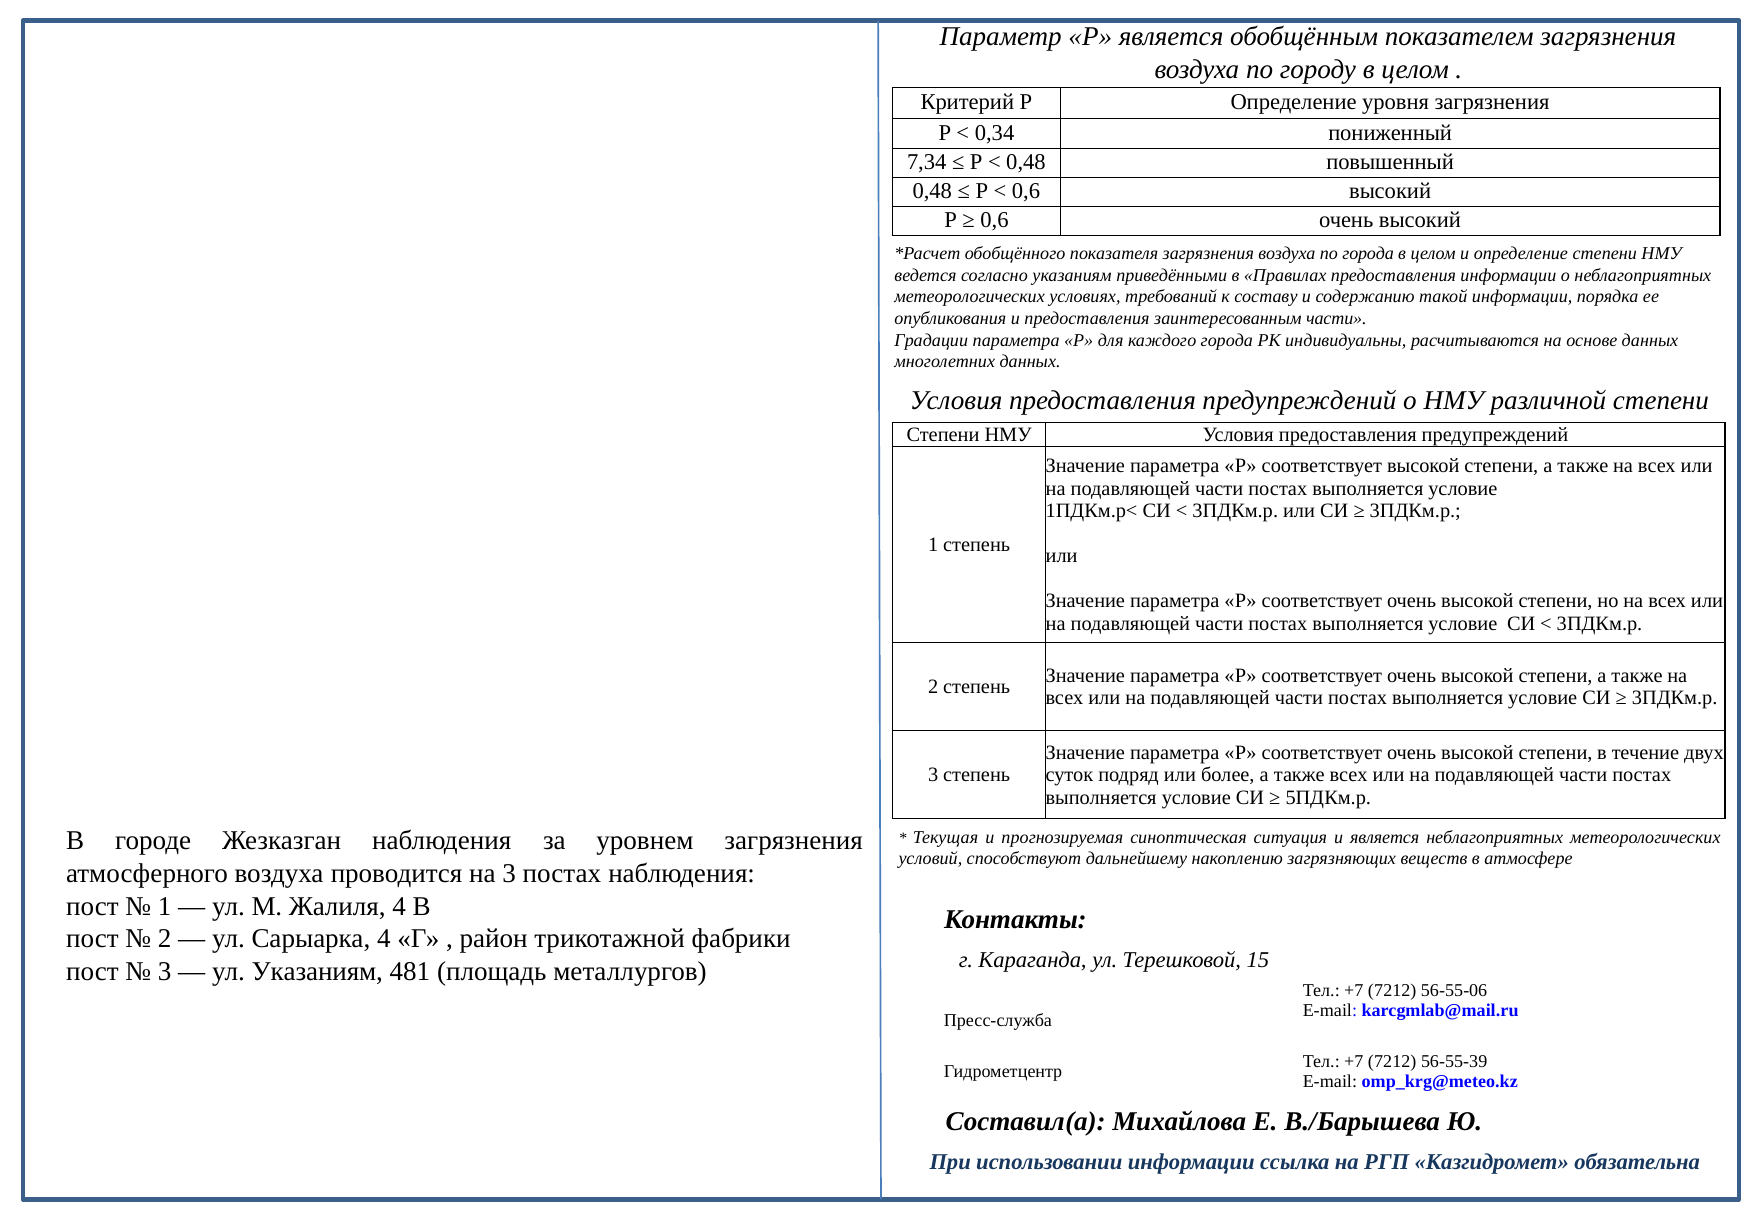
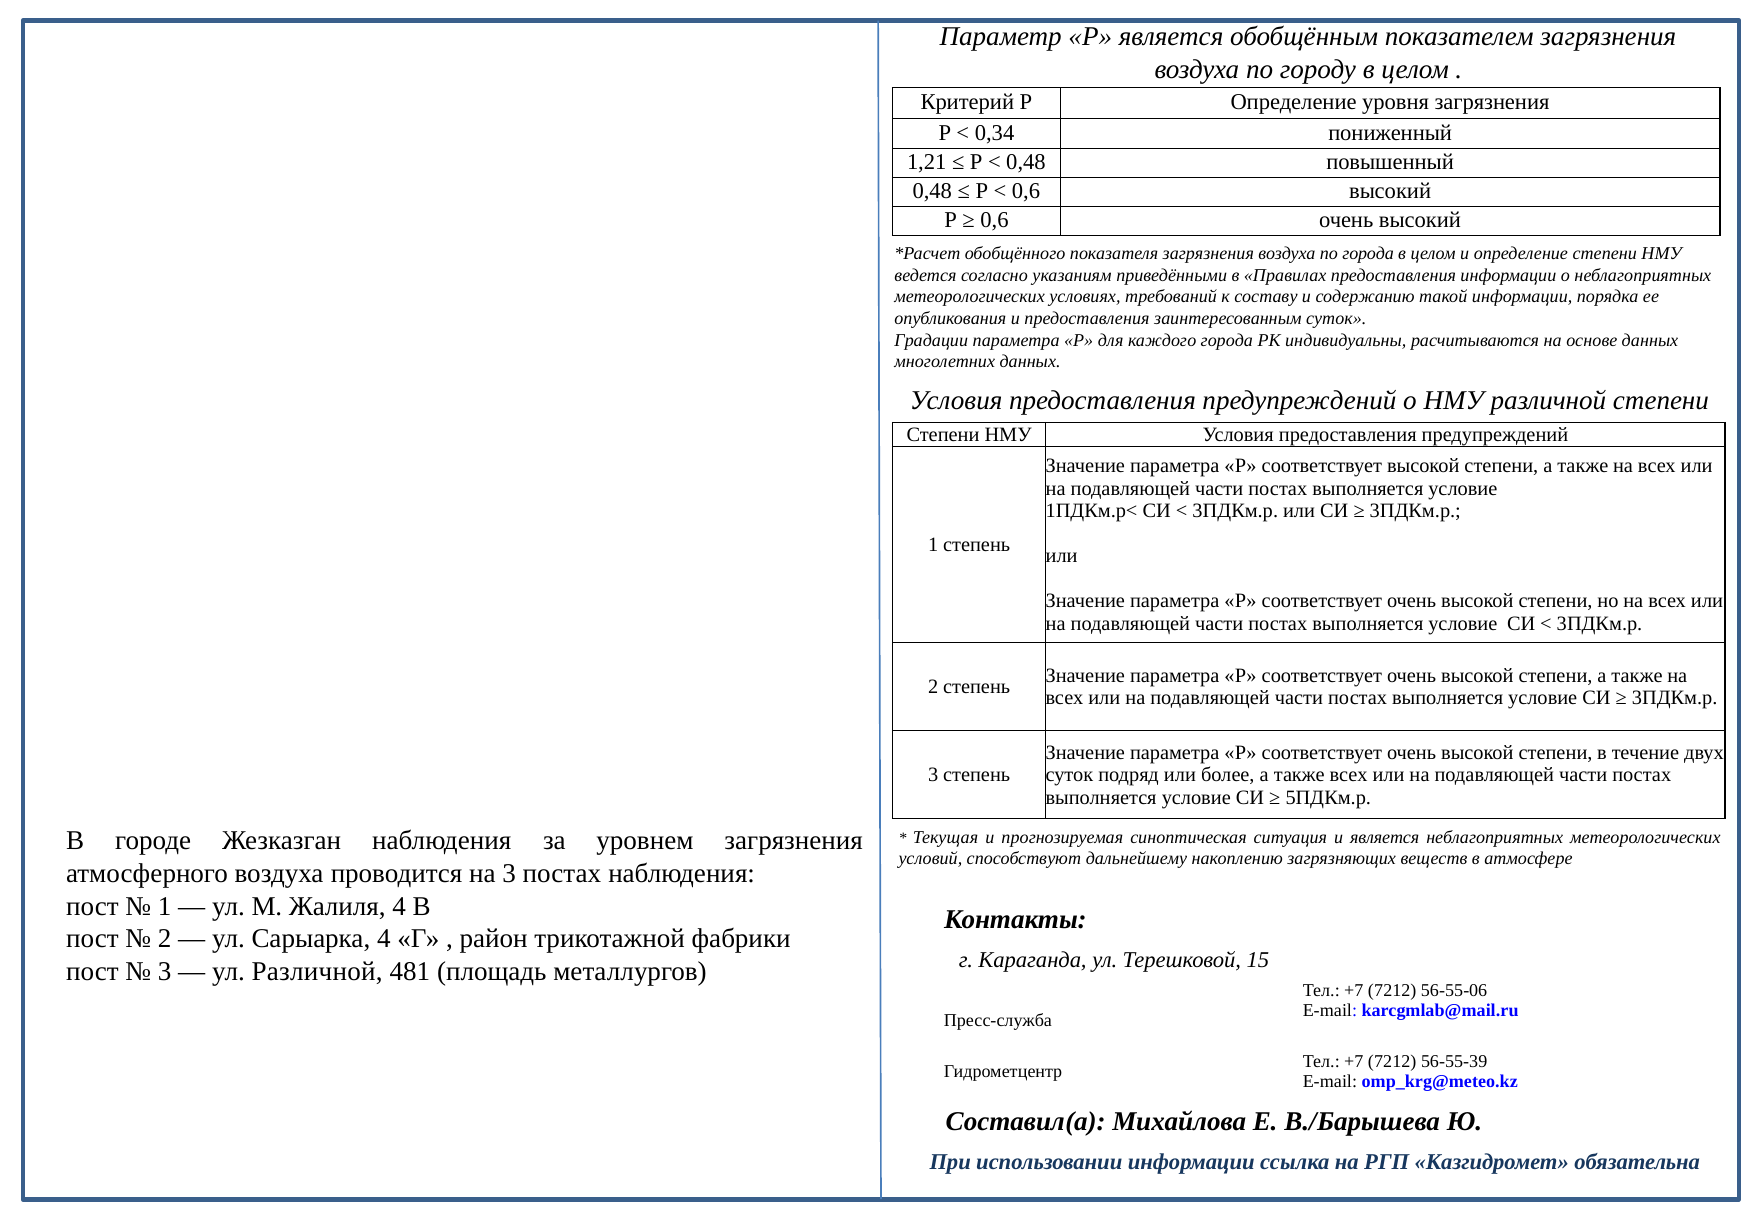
7,34: 7,34 -> 1,21
заинтересованным части: части -> суток
ул Указаниям: Указаниям -> Различной
